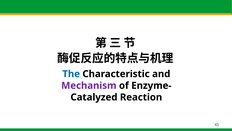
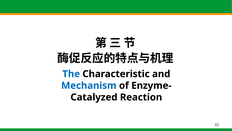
Mechanism colour: purple -> blue
